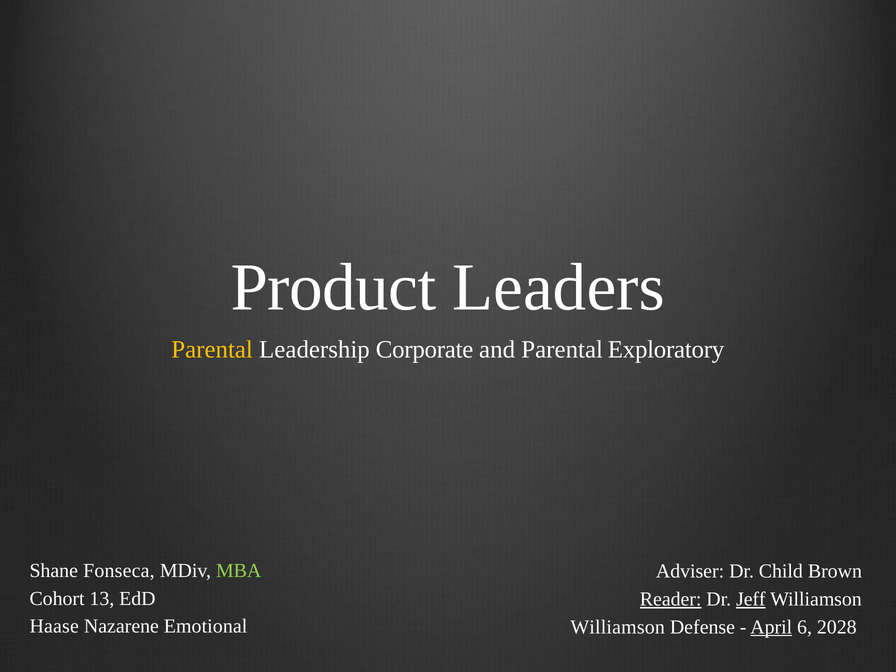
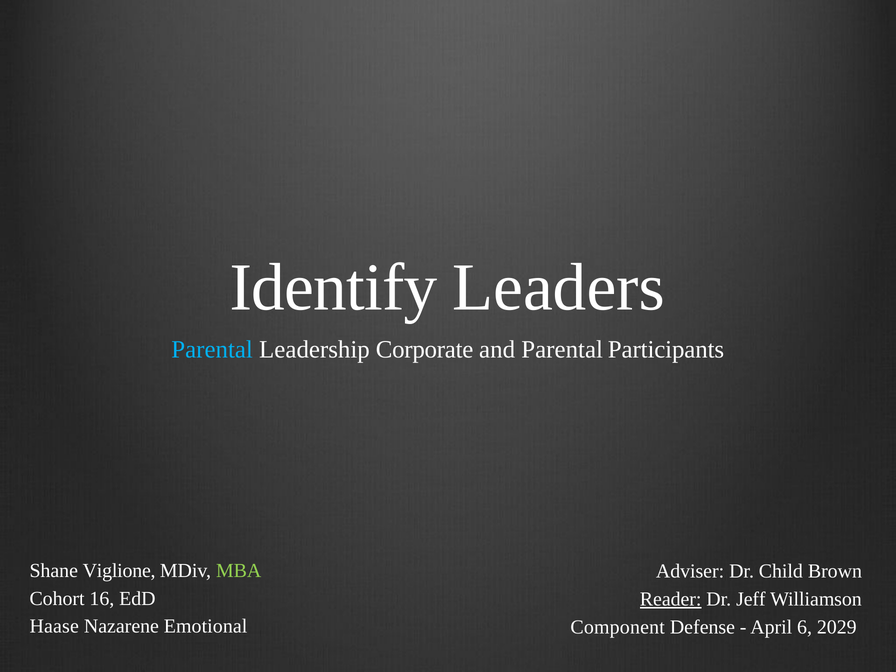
Product: Product -> Identify
Parental at (212, 350) colour: yellow -> light blue
Exploratory: Exploratory -> Participants
Fonseca: Fonseca -> Viglione
13: 13 -> 16
Jeff underline: present -> none
Williamson at (618, 627): Williamson -> Component
April underline: present -> none
2028: 2028 -> 2029
